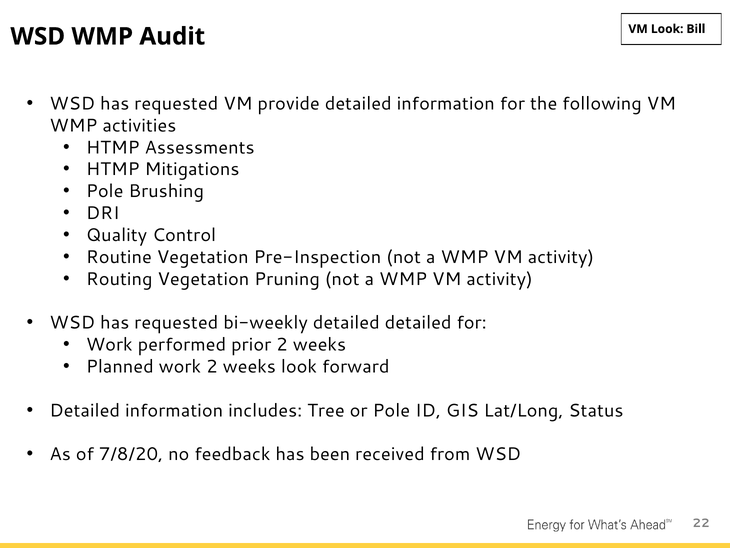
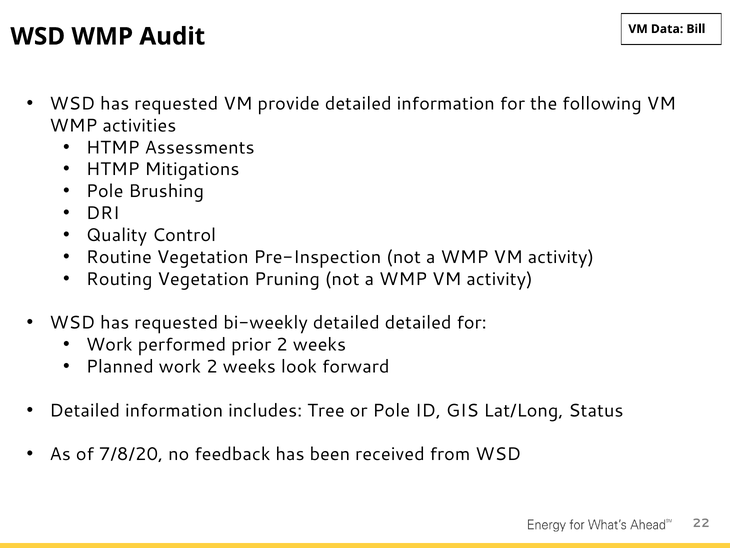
VM Look: Look -> Data
